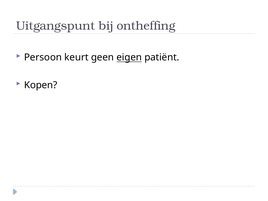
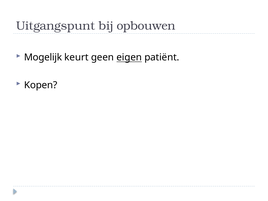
ontheffing: ontheffing -> opbouwen
Persoon: Persoon -> Mogelijk
